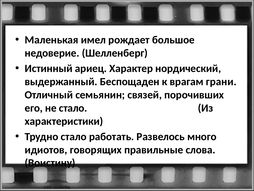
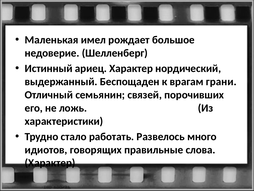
не стало: стало -> ложь
Воистину at (50, 163): Воистину -> Характер
